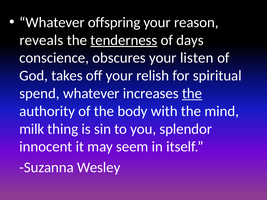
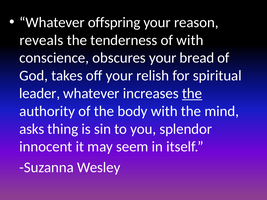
tenderness underline: present -> none
of days: days -> with
listen: listen -> bread
spend: spend -> leader
milk: milk -> asks
